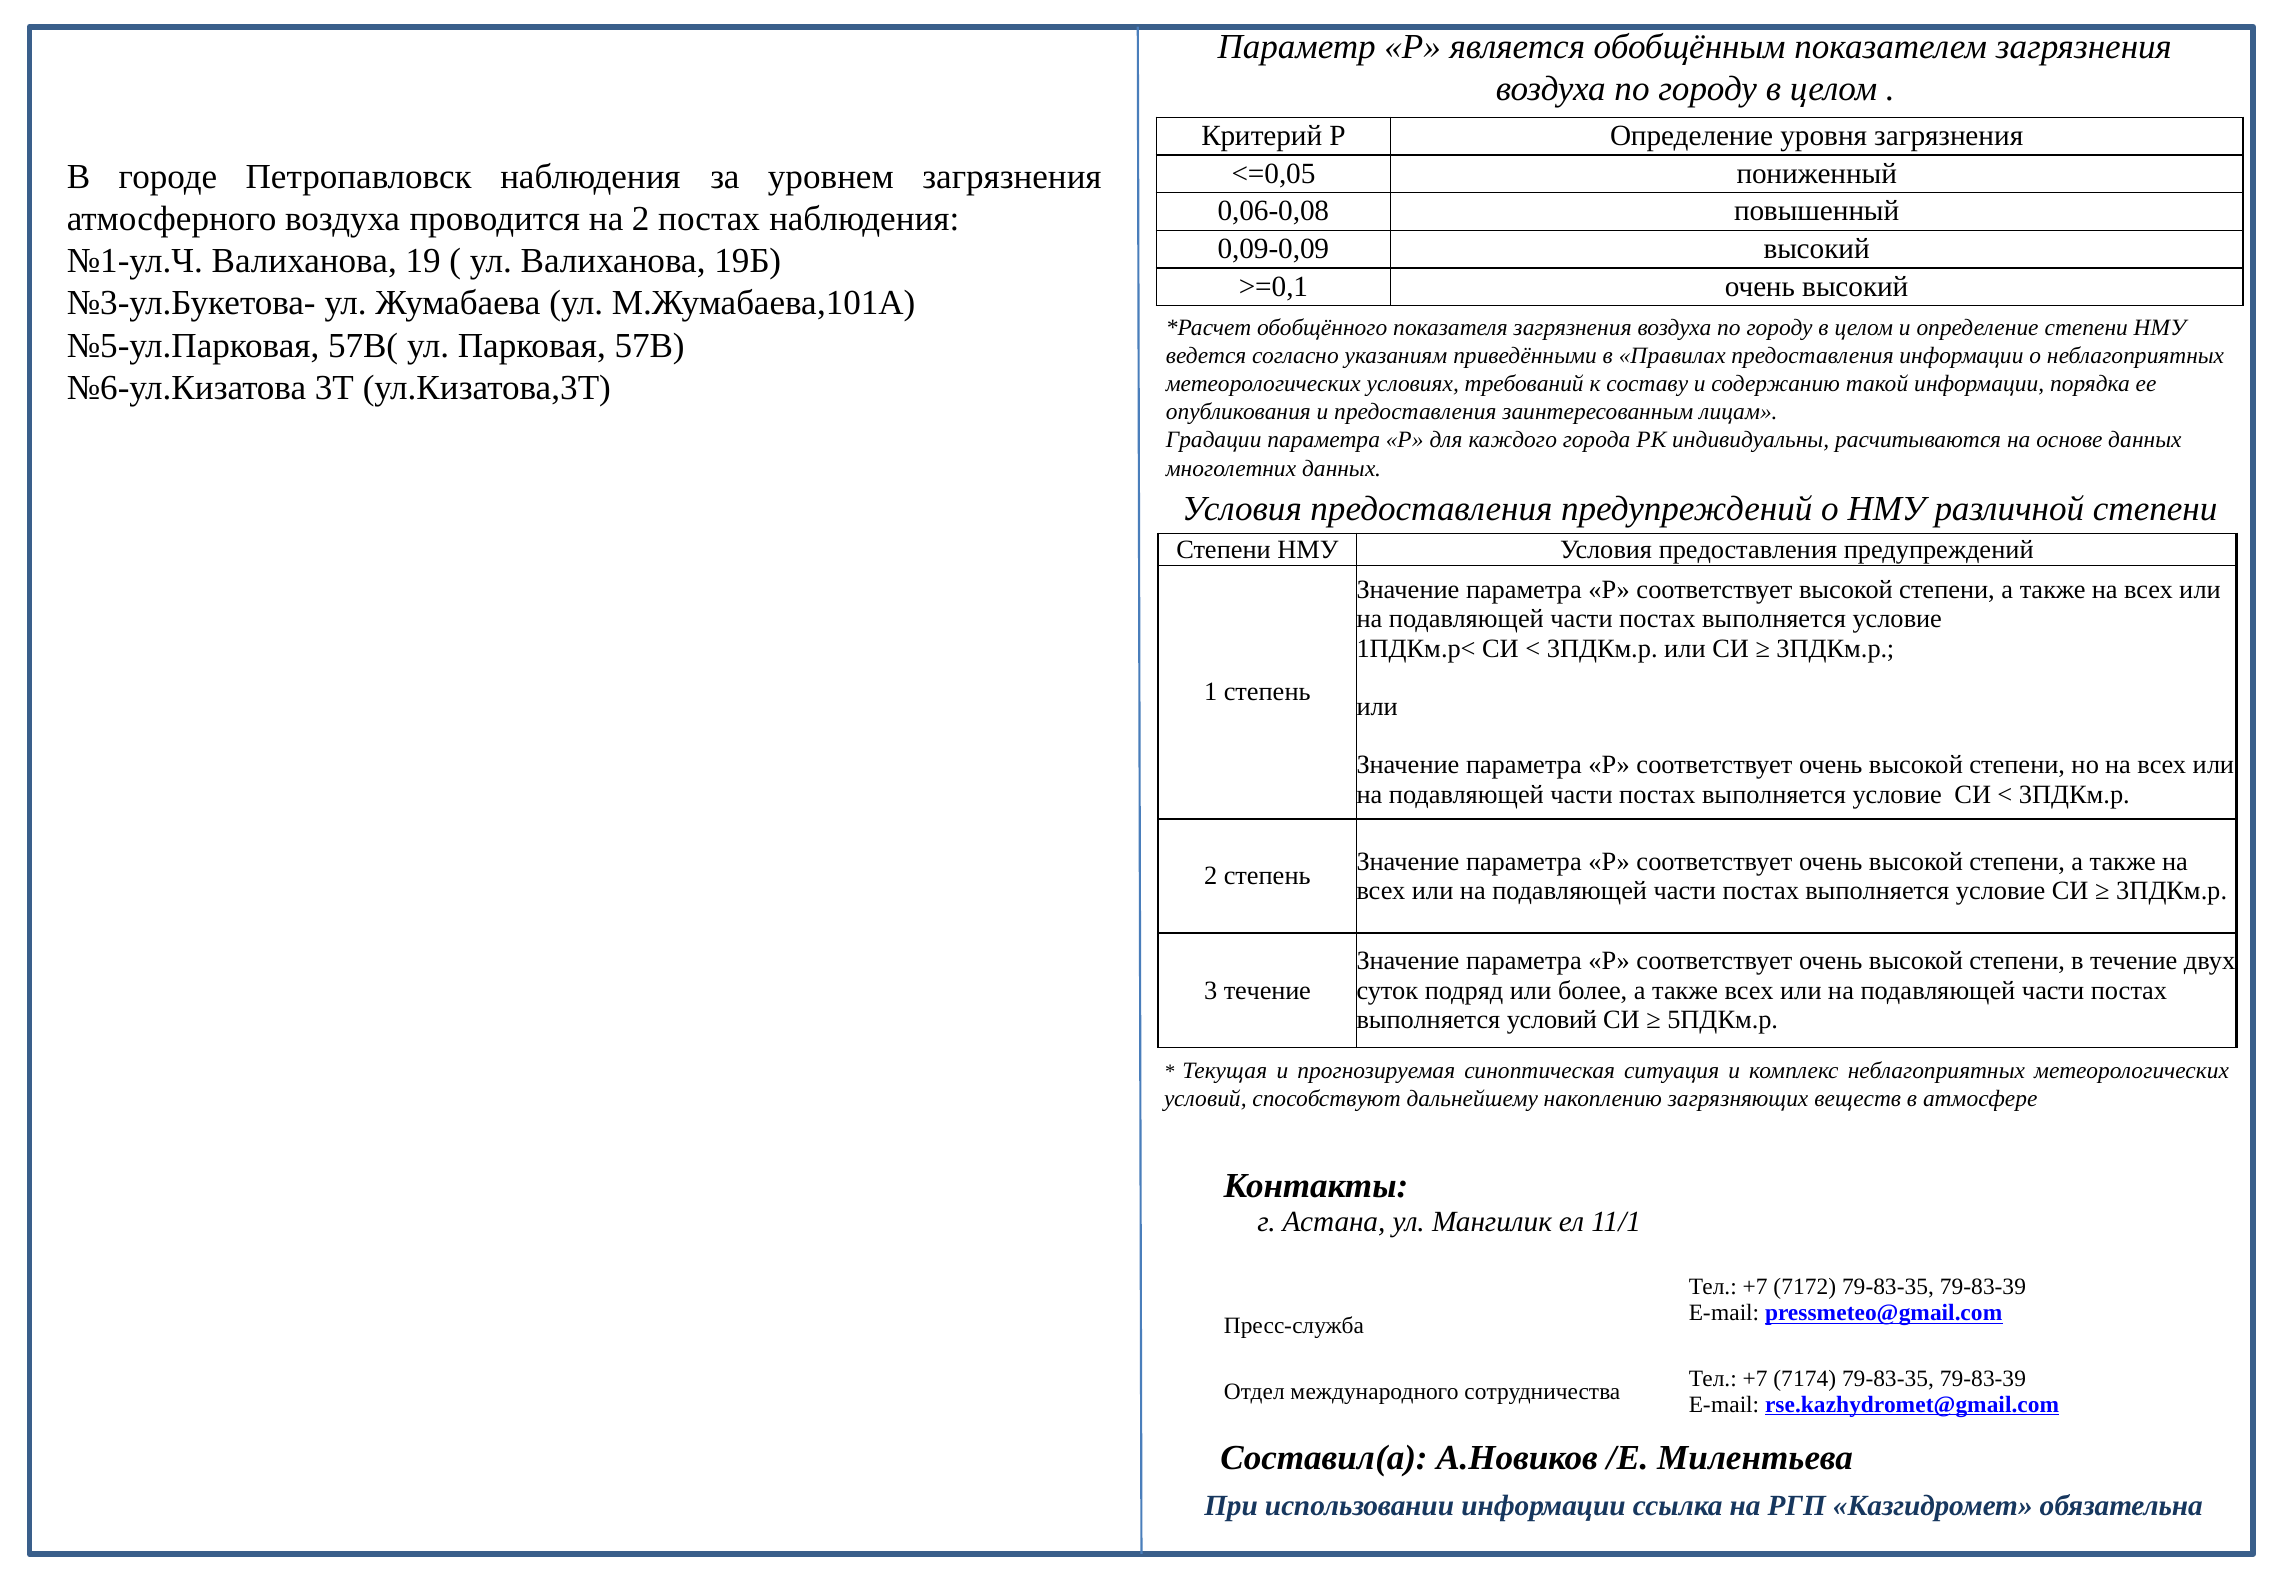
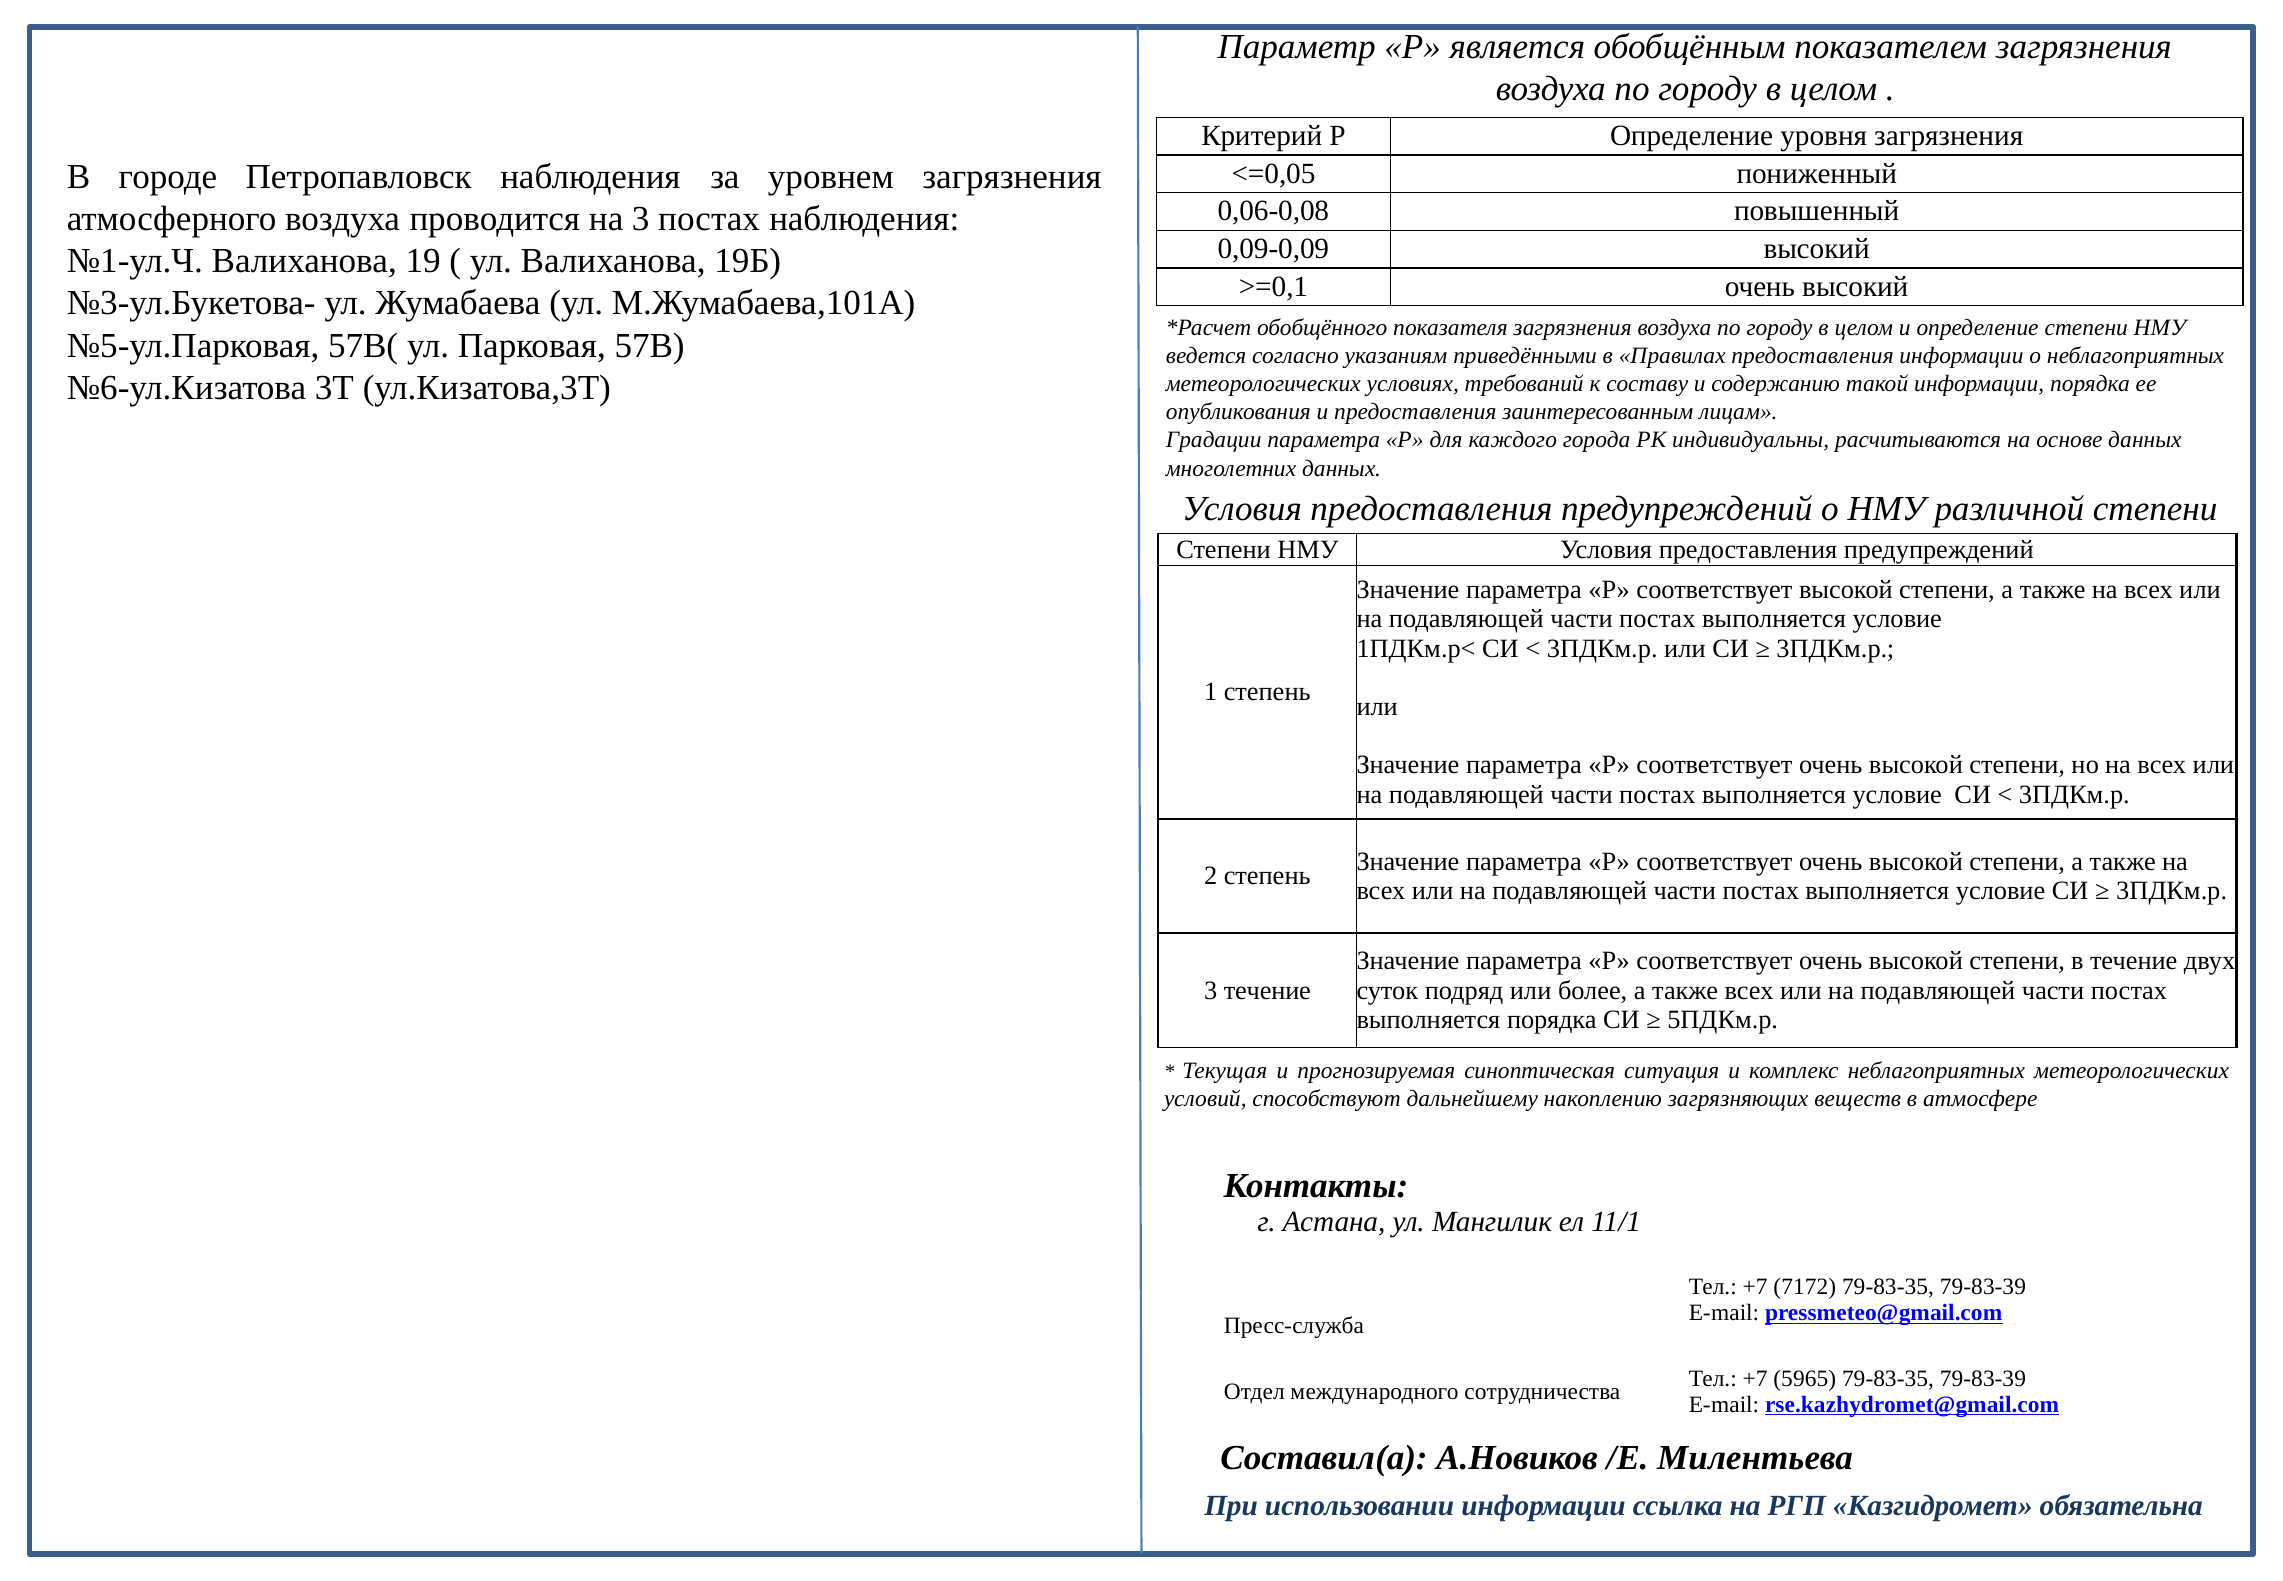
на 2: 2 -> 3
выполняется условий: условий -> порядка
7174: 7174 -> 5965
